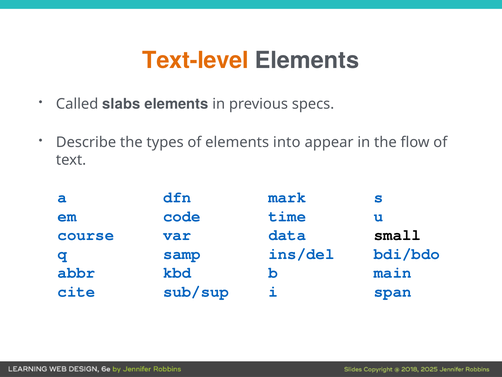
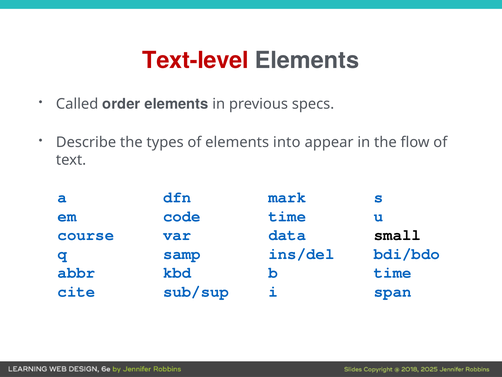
Text-level colour: orange -> red
slabs: slabs -> order
main at (393, 272): main -> time
